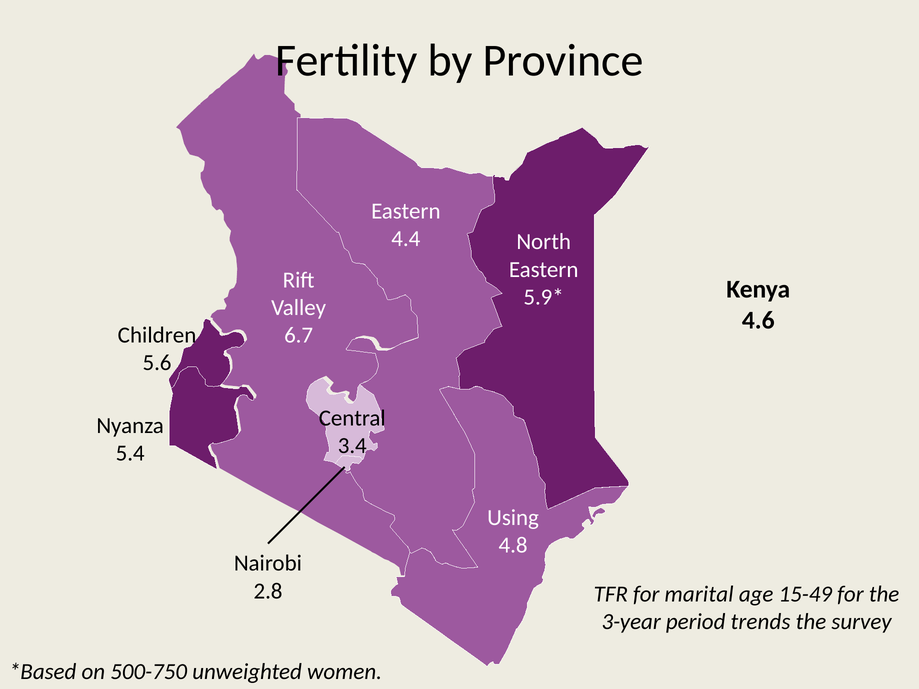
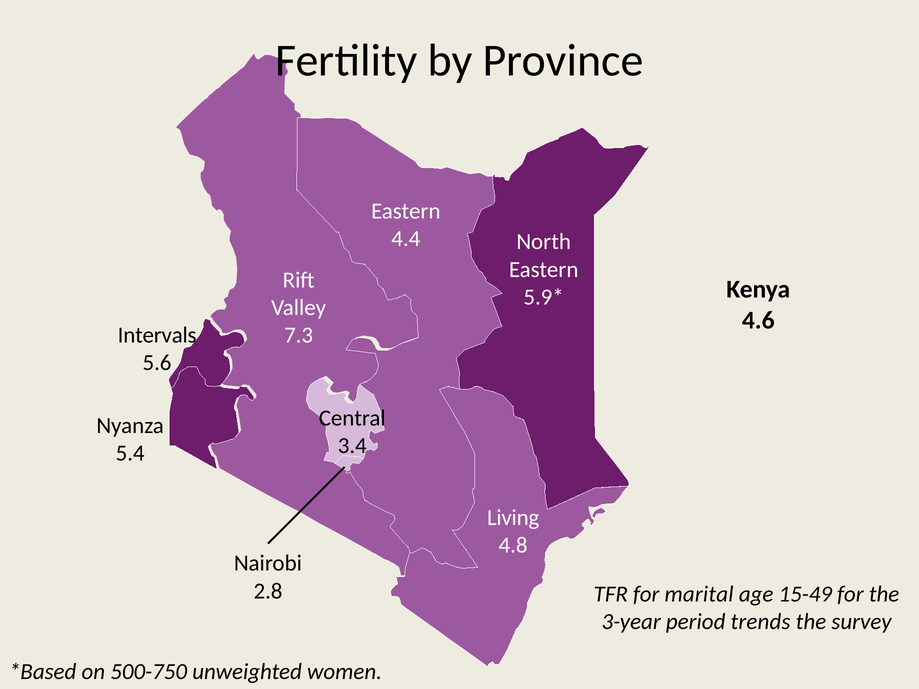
Children: Children -> Intervals
6.7: 6.7 -> 7.3
Using: Using -> Living
